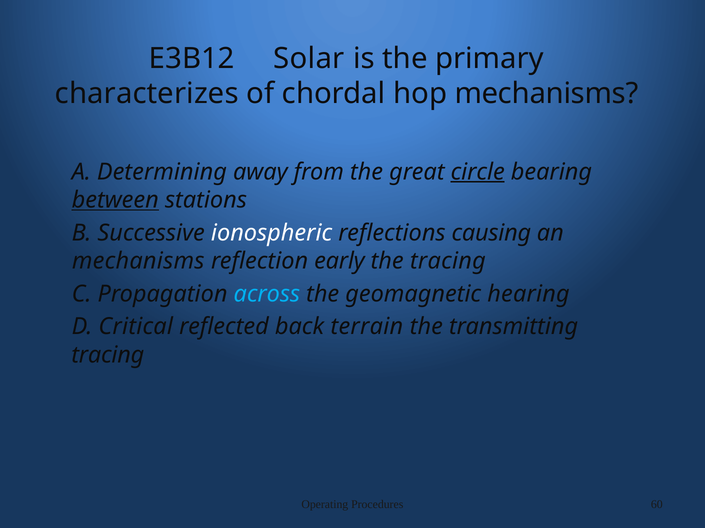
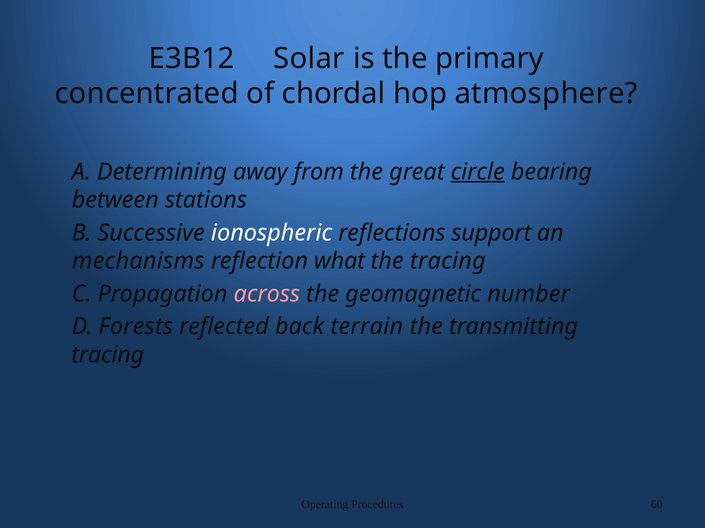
characterizes: characterizes -> concentrated
hop mechanisms: mechanisms -> atmosphere
between underline: present -> none
causing: causing -> support
early: early -> what
across colour: light blue -> pink
hearing: hearing -> number
Critical: Critical -> Forests
